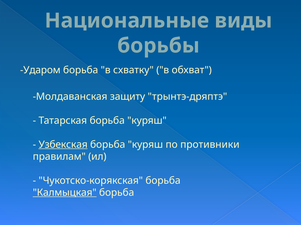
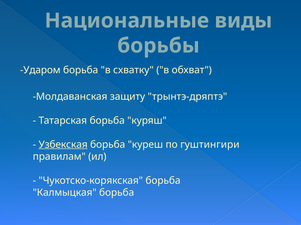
куряш at (145, 145): куряш -> куреш
противники: противники -> гуштингири
Калмыцкая underline: present -> none
